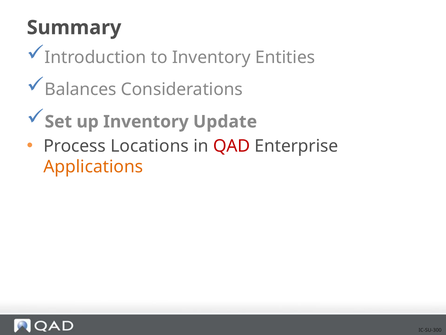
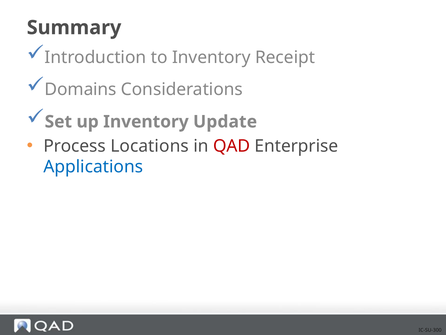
Entities: Entities -> Receipt
Balances: Balances -> Domains
Applications colour: orange -> blue
